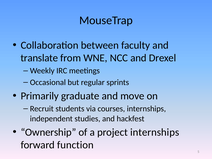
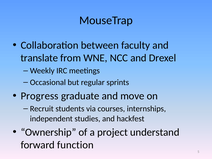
Primarily: Primarily -> Progress
project internships: internships -> understand
